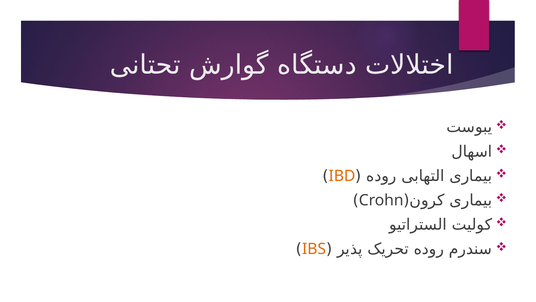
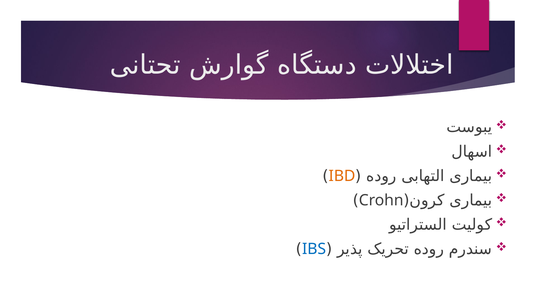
IBS colour: orange -> blue
